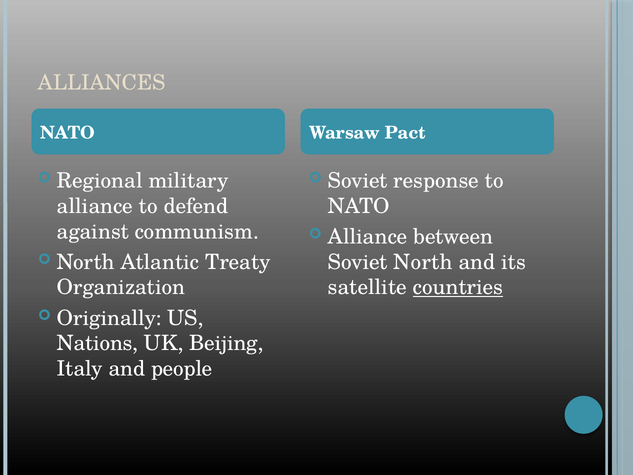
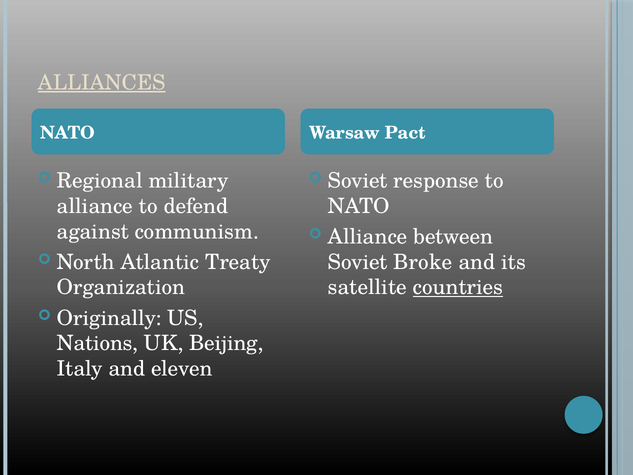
ALLIANCES underline: none -> present
Soviet North: North -> Broke
people: people -> eleven
